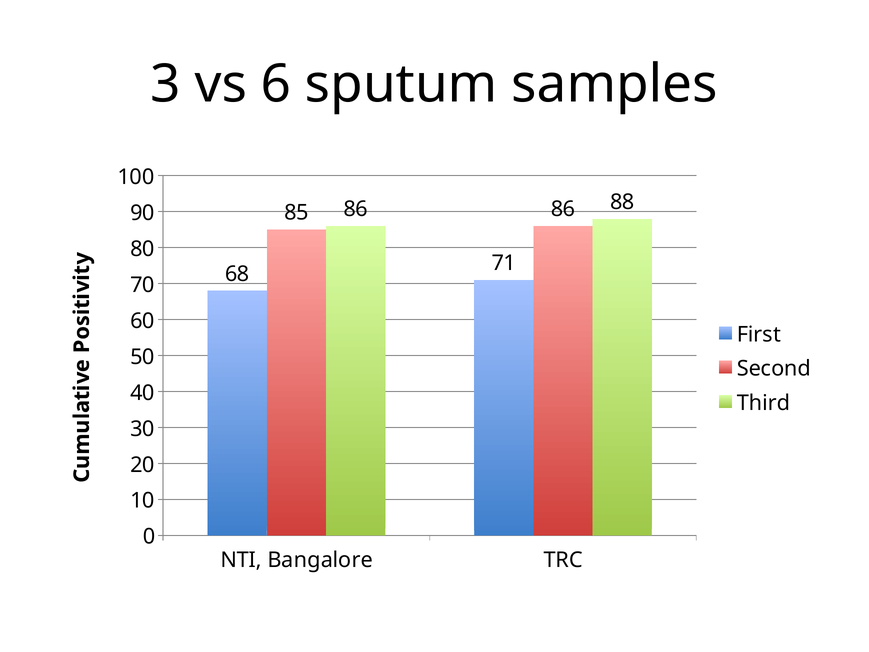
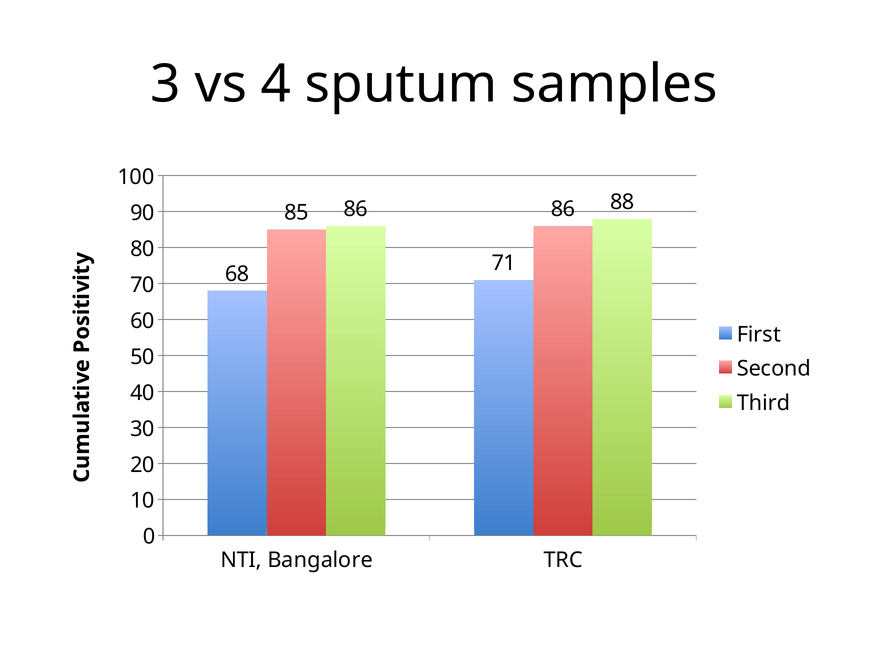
6: 6 -> 4
